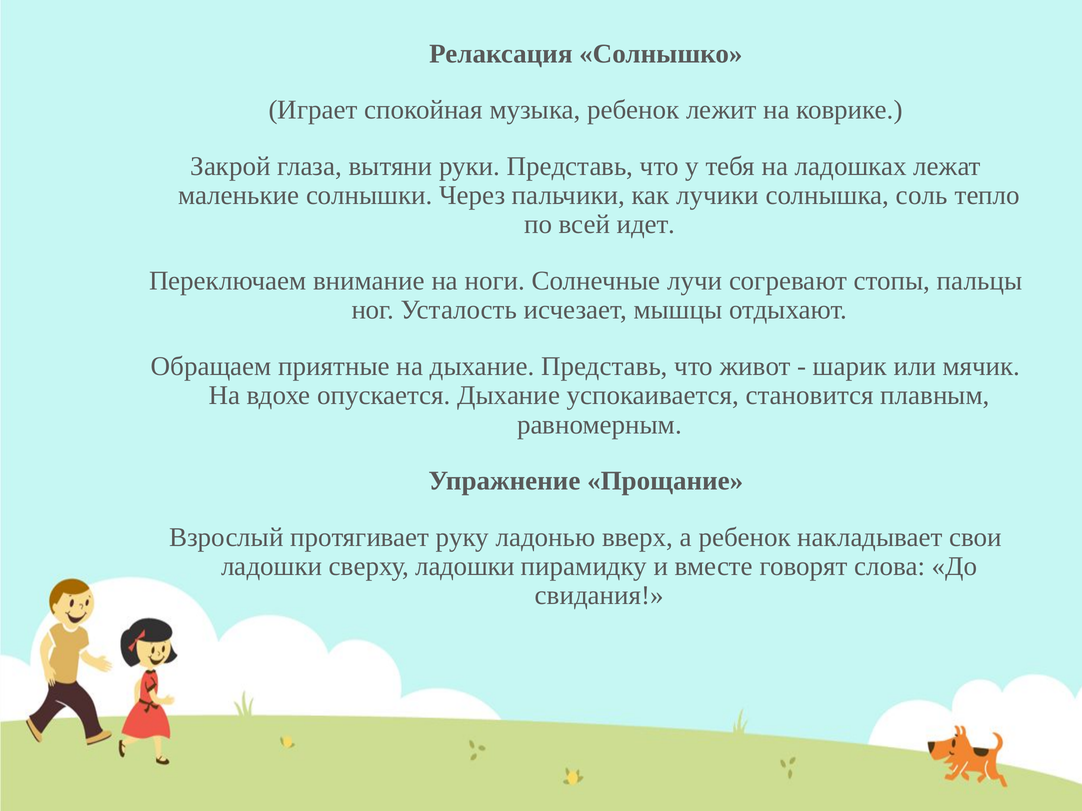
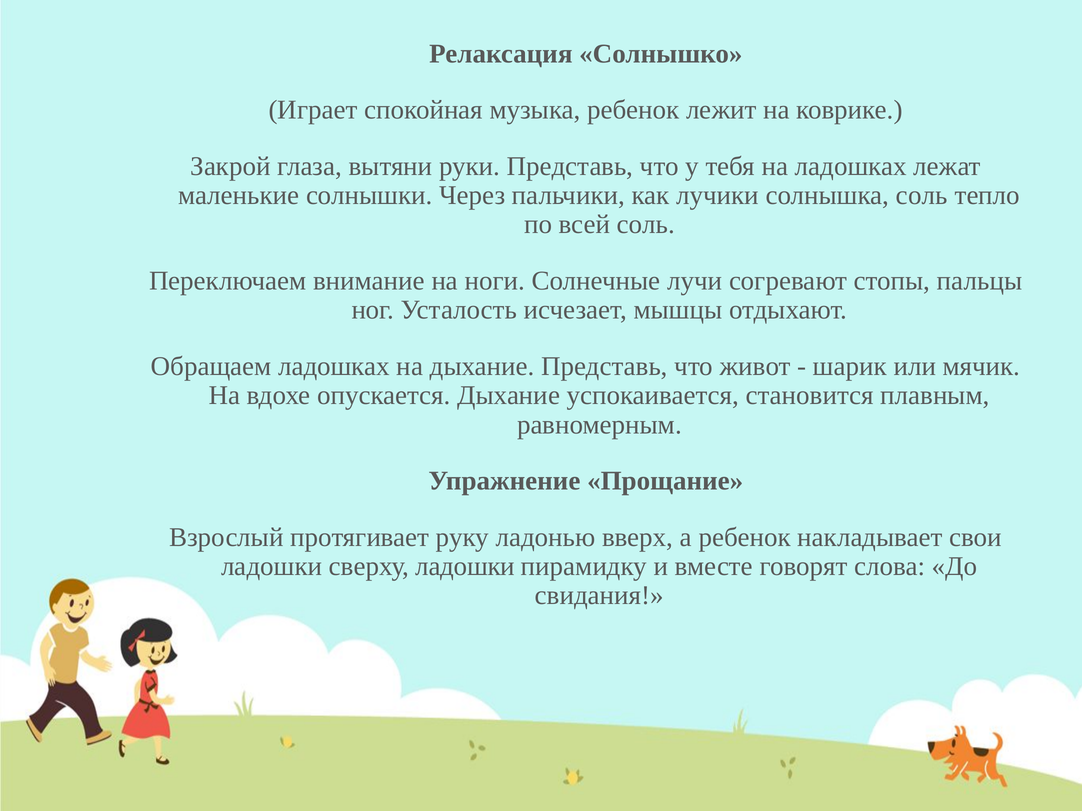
всей идет: идет -> соль
Обращаем приятные: приятные -> ладошках
